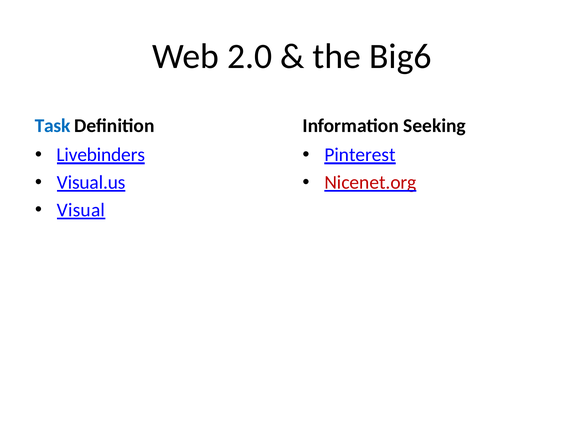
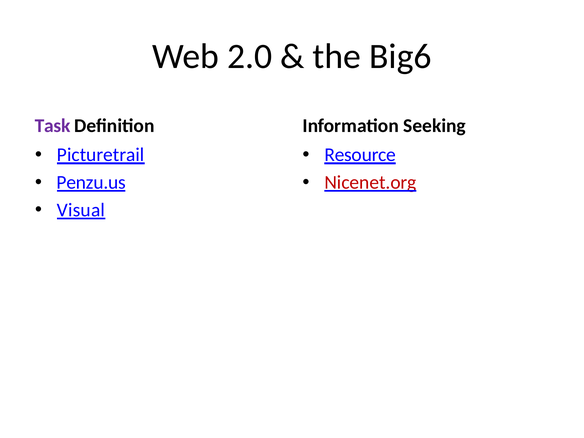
Task colour: blue -> purple
Livebinders: Livebinders -> Picturetrail
Pinterest: Pinterest -> Resource
Visual.us: Visual.us -> Penzu.us
